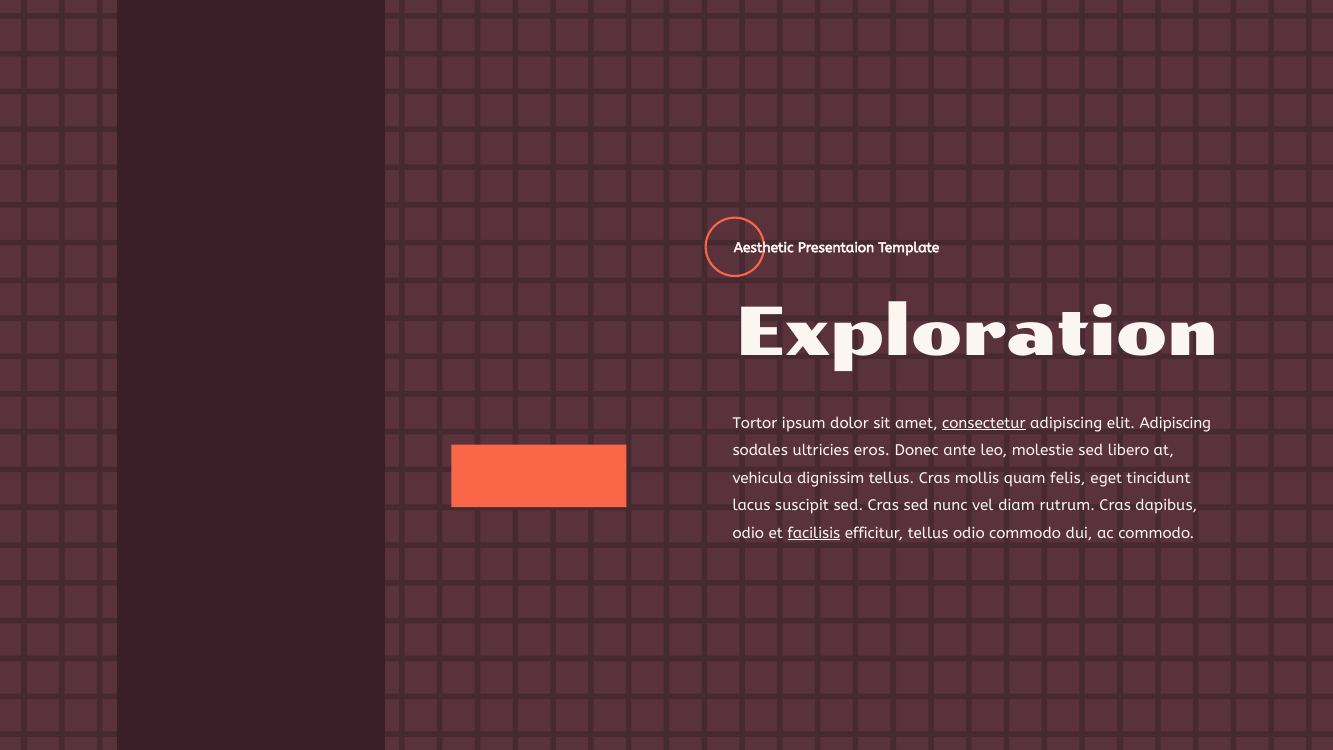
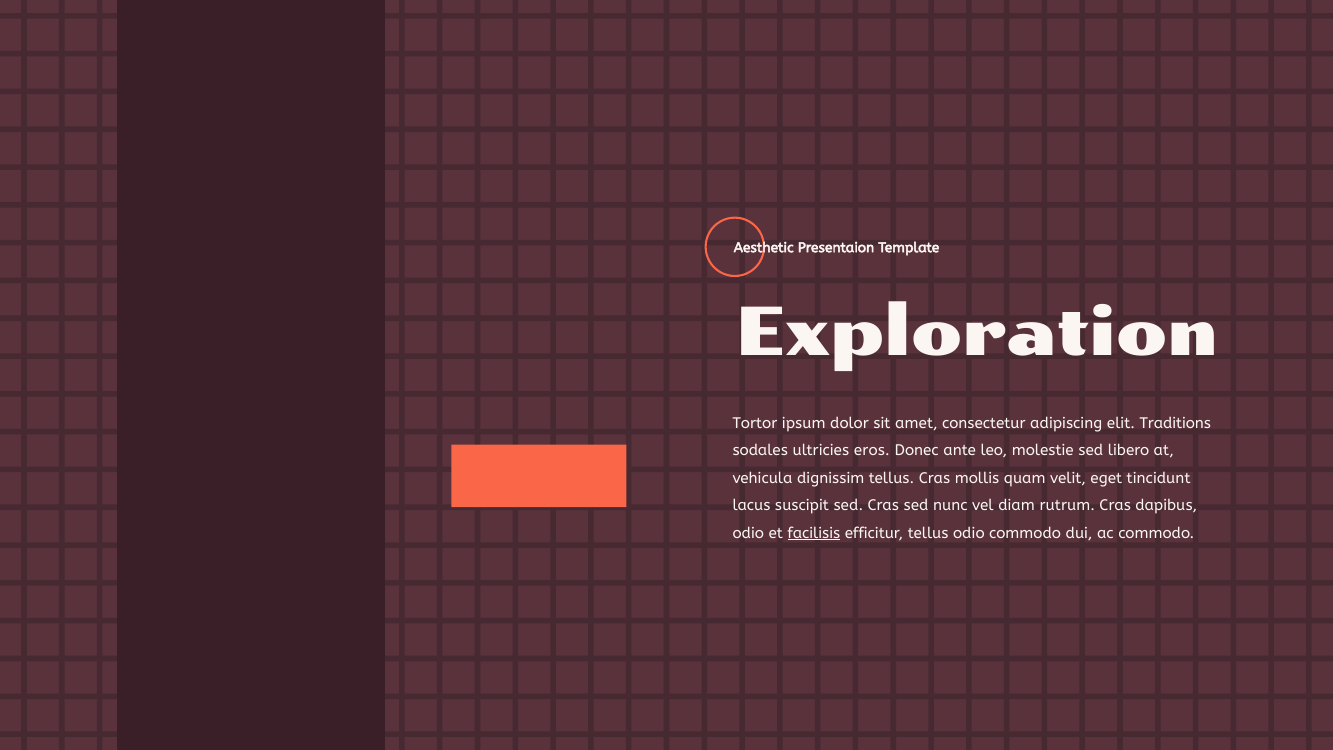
consectetur underline: present -> none
elit Adipiscing: Adipiscing -> Traditions
felis: felis -> velit
